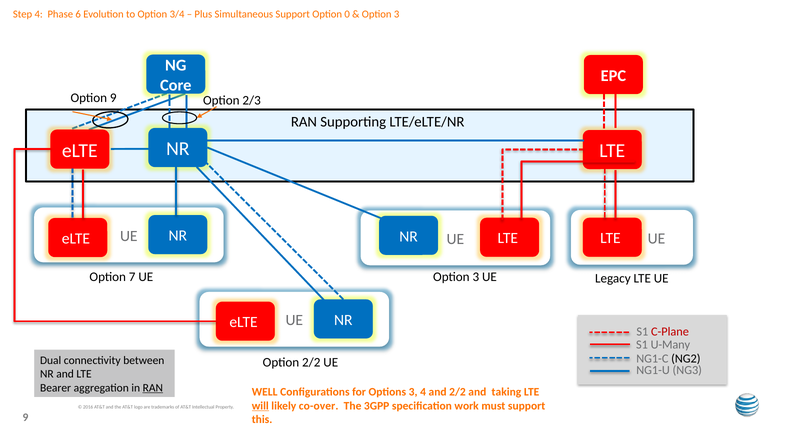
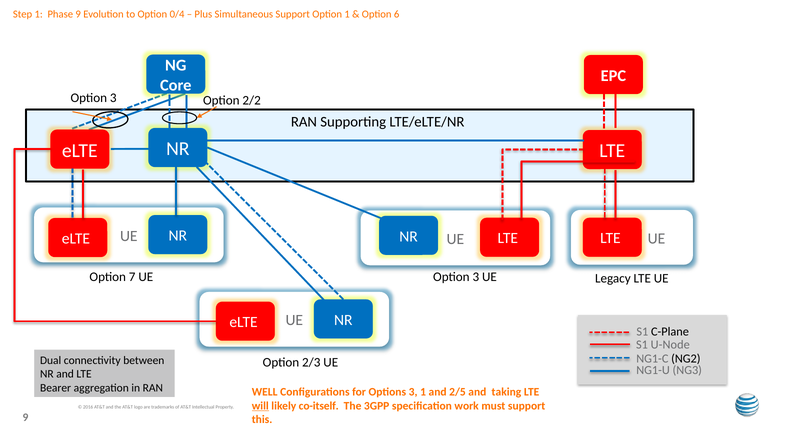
Step 4: 4 -> 1
Phase 6: 6 -> 9
3/4: 3/4 -> 0/4
Option 0: 0 -> 1
3 at (397, 14): 3 -> 6
9 at (113, 98): 9 -> 3
2/3: 2/3 -> 2/2
C-Plane colour: red -> black
U-Many: U-Many -> U-Node
Option 2/2: 2/2 -> 2/3
RAN at (153, 388) underline: present -> none
3 4: 4 -> 1
and 2/2: 2/2 -> 2/5
co-over: co-over -> co-itself
